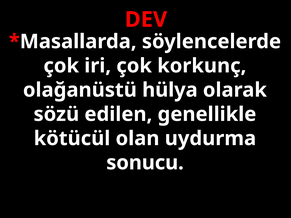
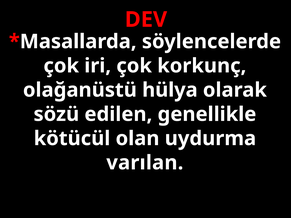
sonucu: sonucu -> varılan
